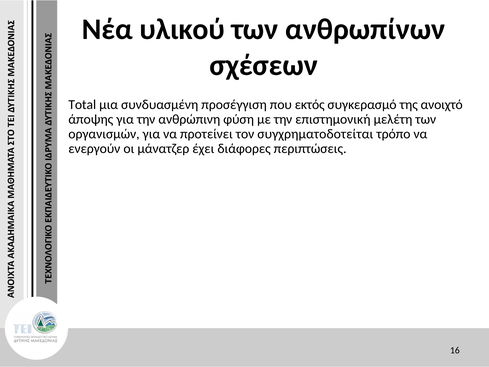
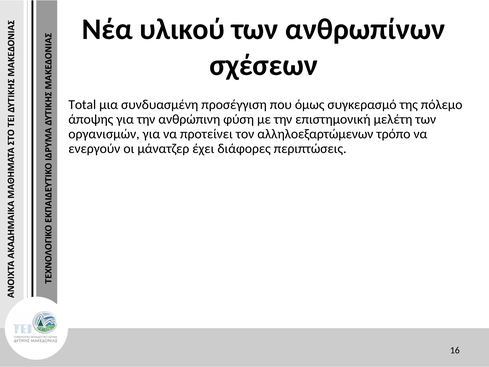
εκτός: εκτός -> όμως
ανοιχτό: ανοιχτό -> πόλεμο
συγχρηματοδοτείται: συγχρηματοδοτείται -> αλληλοεξαρτώμενων
